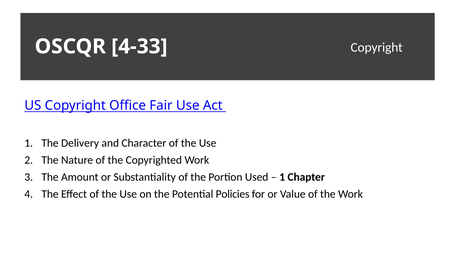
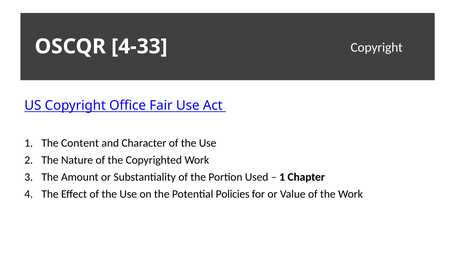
Delivery: Delivery -> Content
